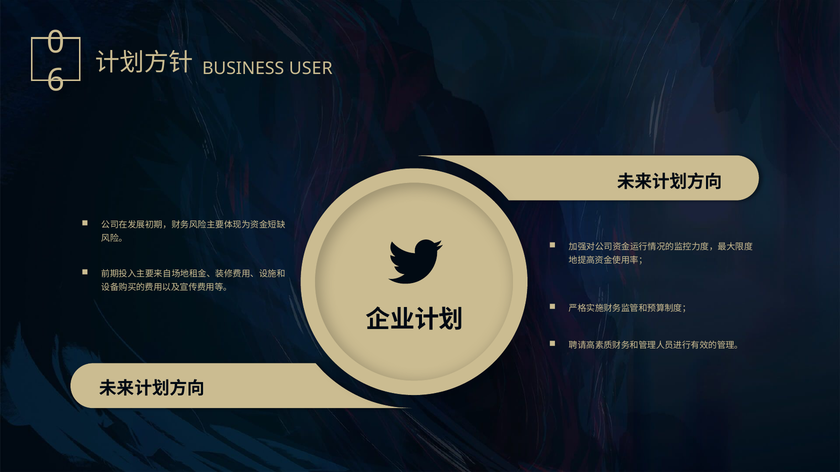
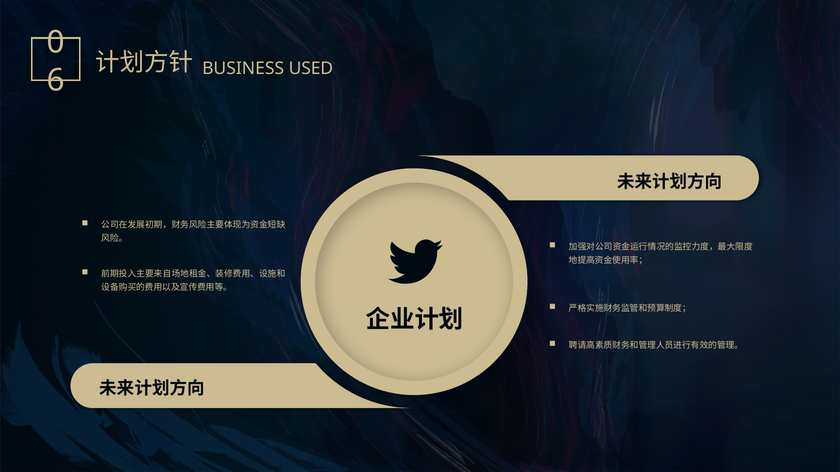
USER: USER -> USED
